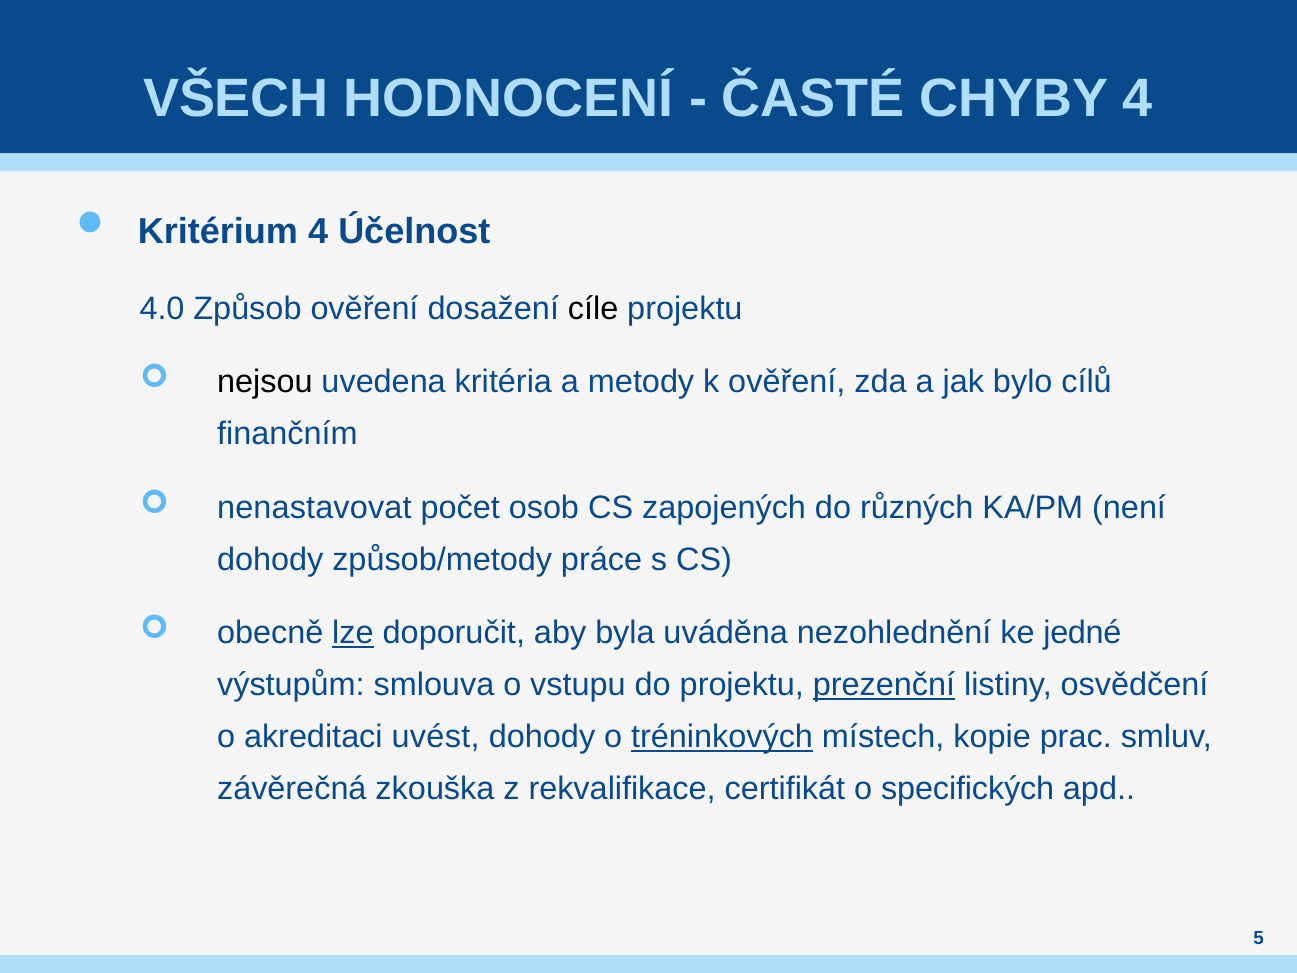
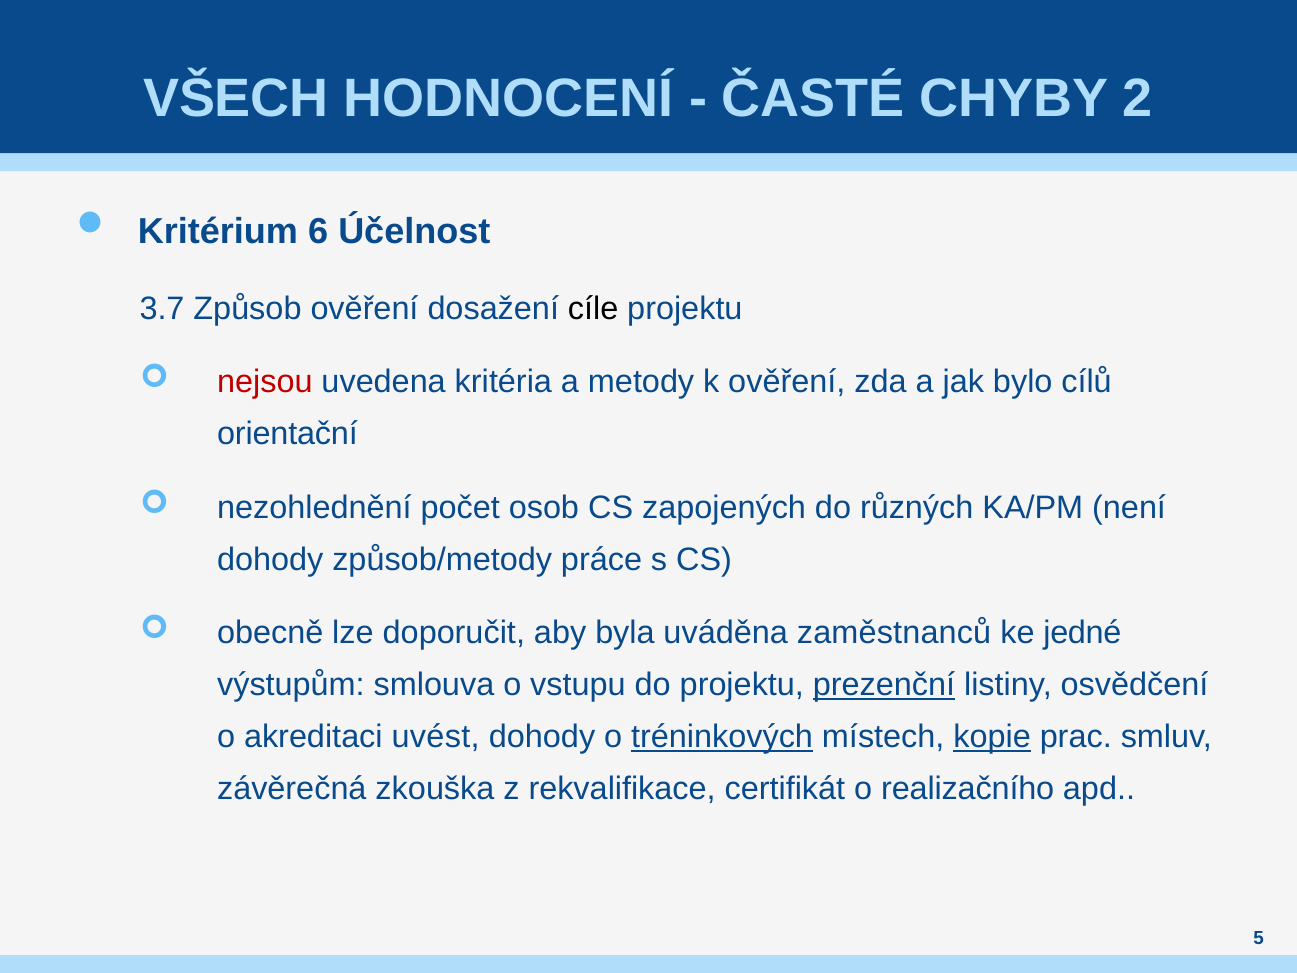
CHYBY 4: 4 -> 2
Kritérium 4: 4 -> 6
4.0: 4.0 -> 3.7
nejsou colour: black -> red
finančním: finančním -> orientační
nenastavovat: nenastavovat -> nezohlednění
lze underline: present -> none
nezohlednění: nezohlednění -> zaměstnanců
kopie underline: none -> present
specifických: specifických -> realizačního
